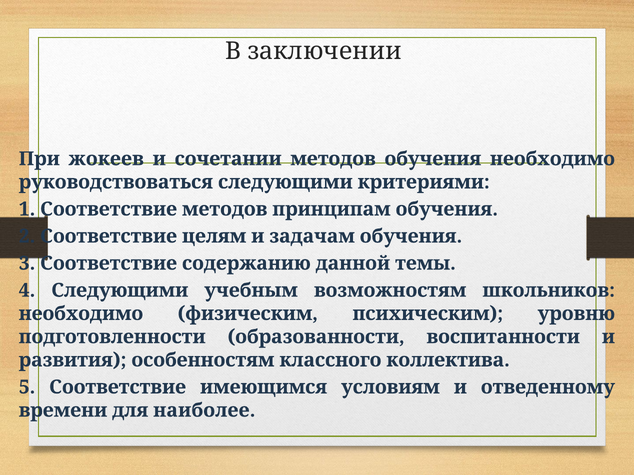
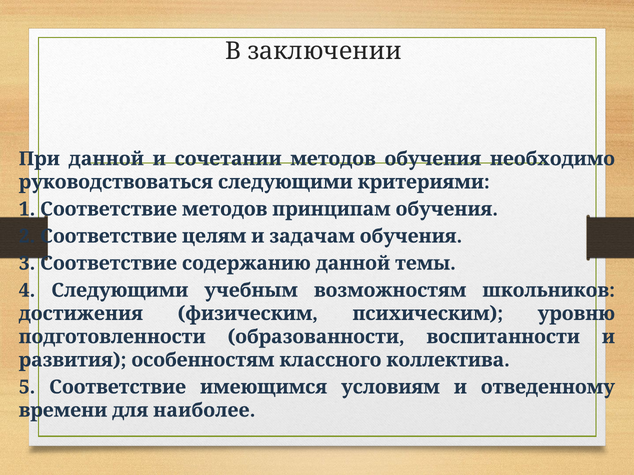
При жокеев: жокеев -> данной
необходимо at (81, 314): необходимо -> достижения
